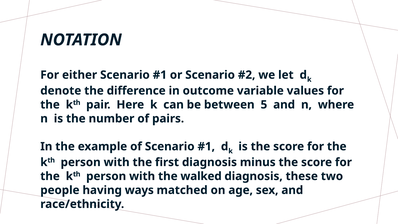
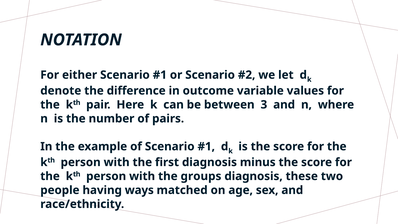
5: 5 -> 3
walked: walked -> groups
